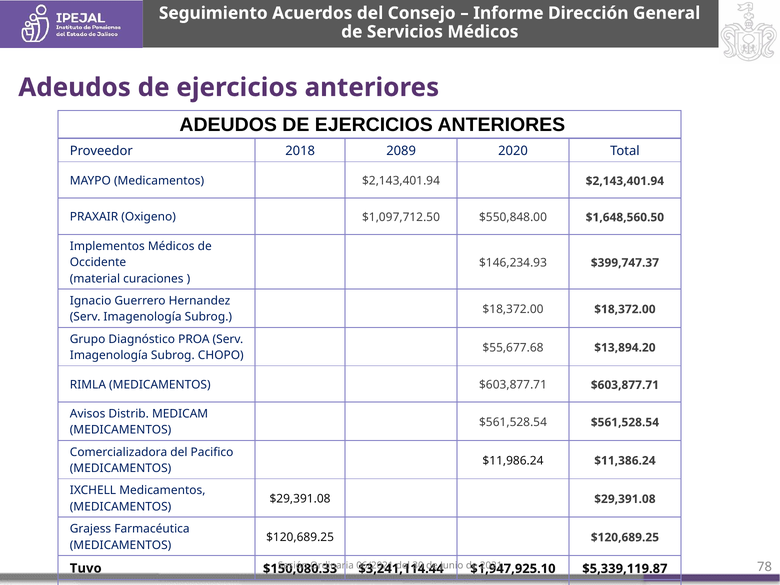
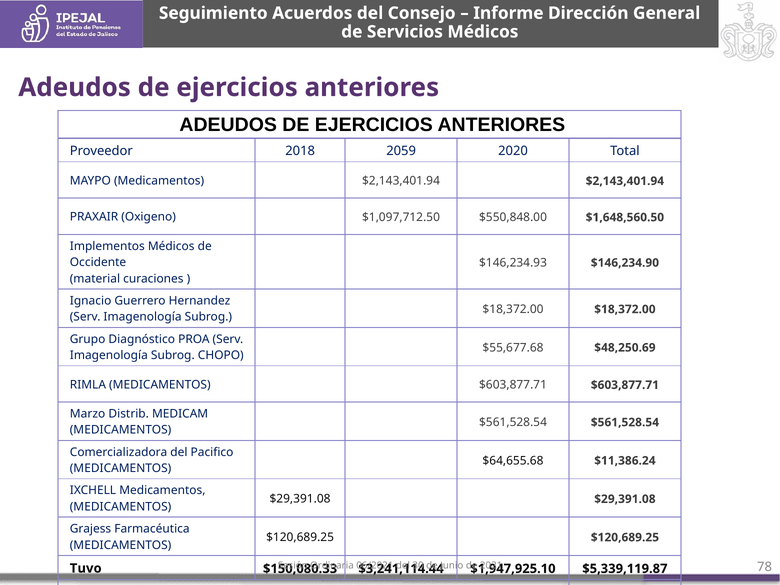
2089: 2089 -> 2059
$399,747.37: $399,747.37 -> $146,234.90
$13,894.20: $13,894.20 -> $48,250.69
Avisos: Avisos -> Marzo
$11,986.24: $11,986.24 -> $64,655.68
